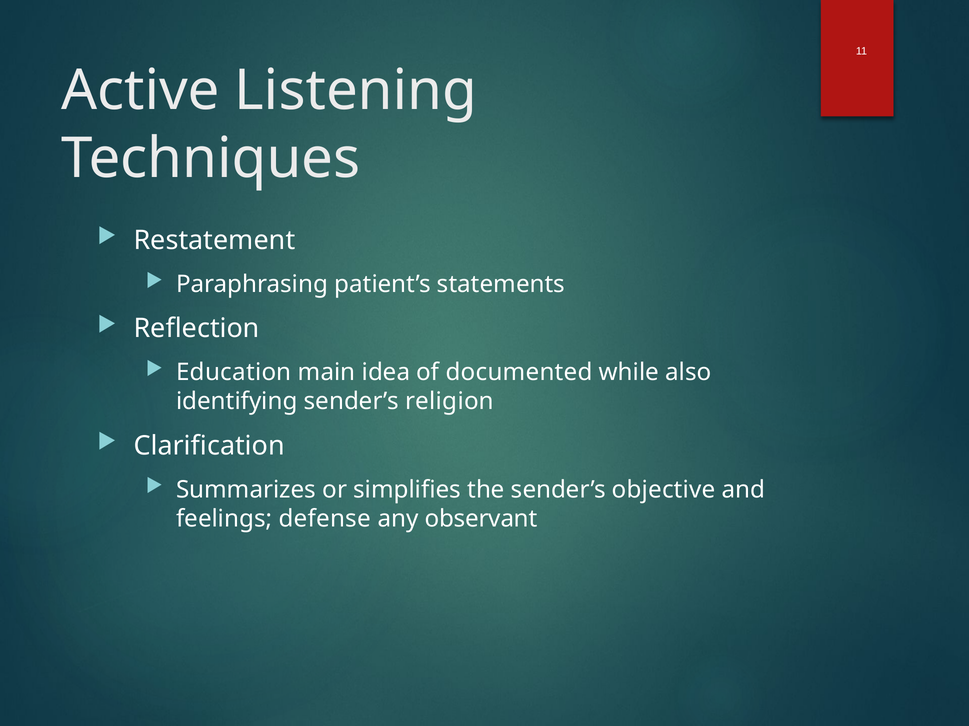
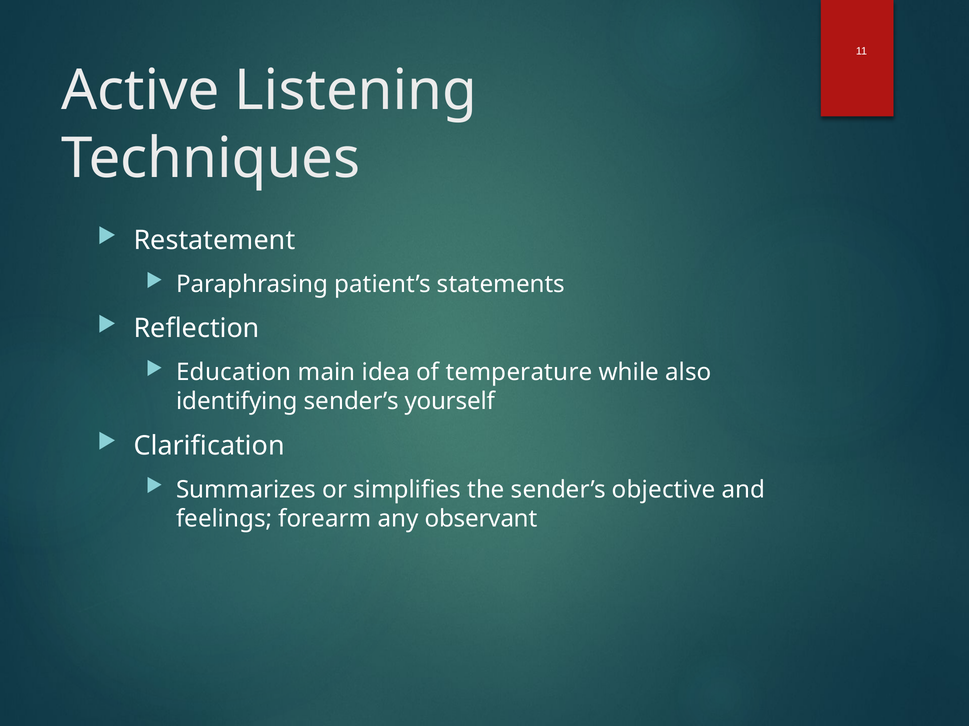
documented: documented -> temperature
religion: religion -> yourself
defense: defense -> forearm
